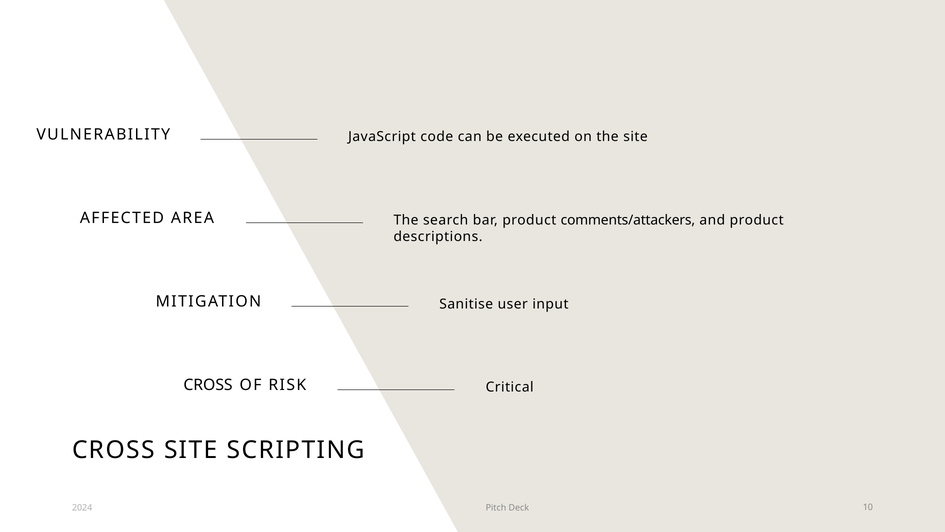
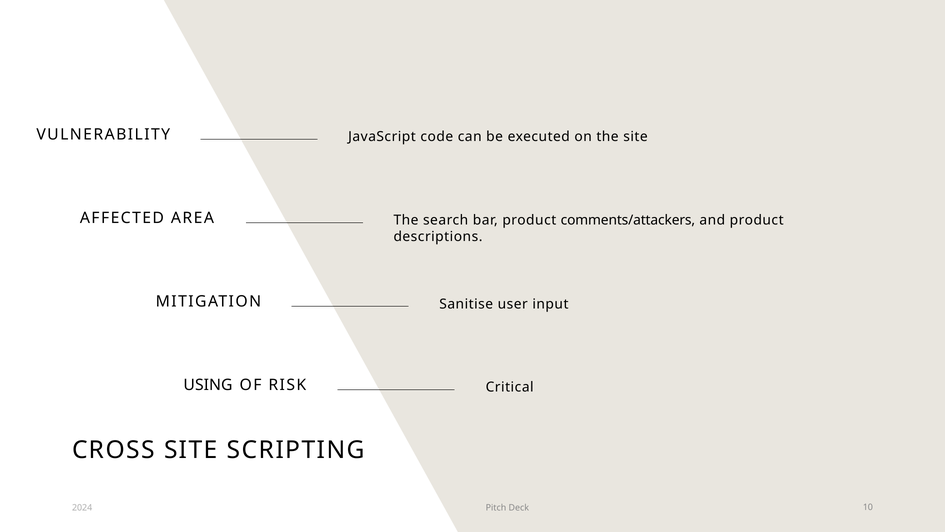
CROSS at (208, 385): CROSS -> USING
